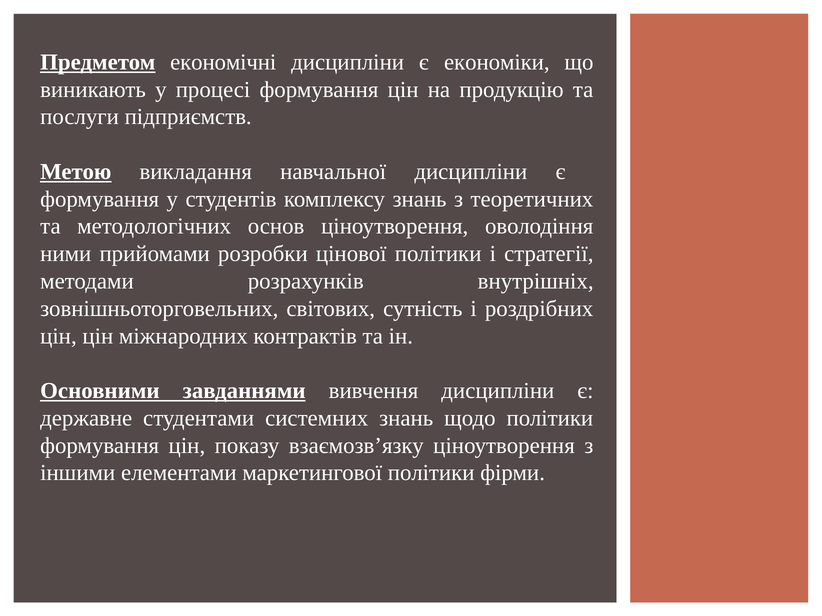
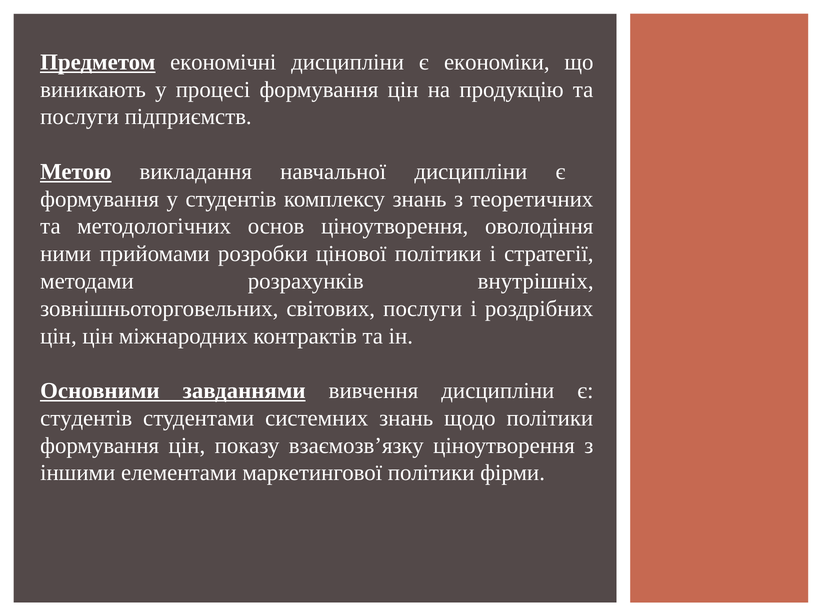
світових сутність: сутність -> послуги
державне at (86, 419): державне -> студентів
